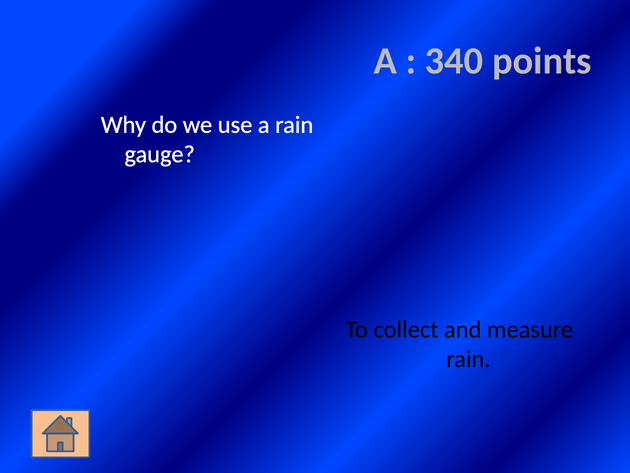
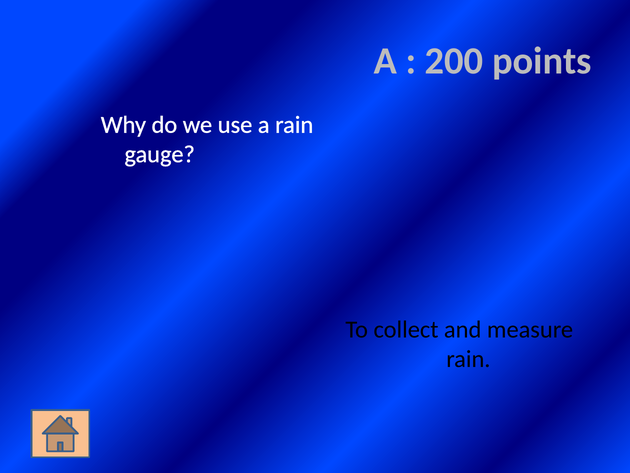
340: 340 -> 200
